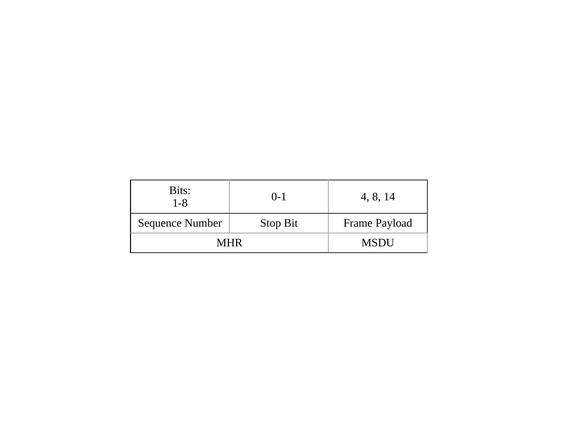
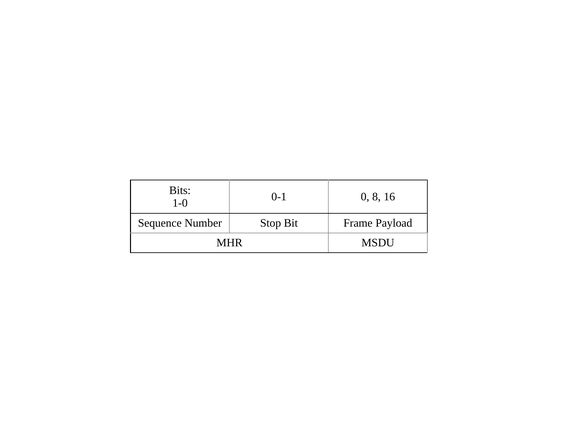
4: 4 -> 0
14: 14 -> 16
1-8: 1-8 -> 1-0
